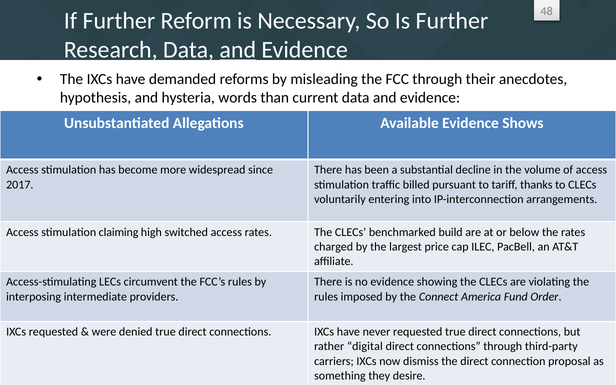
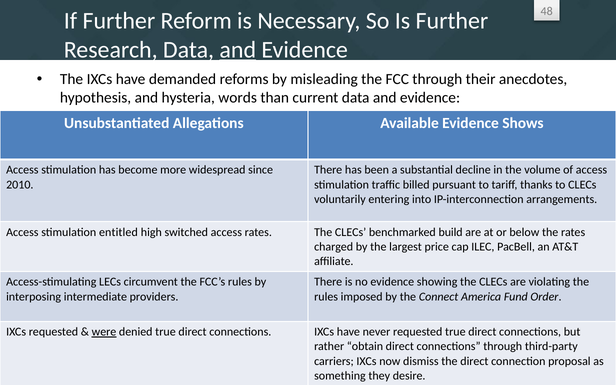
2017: 2017 -> 2010
claiming: claiming -> entitled
were underline: none -> present
digital: digital -> obtain
